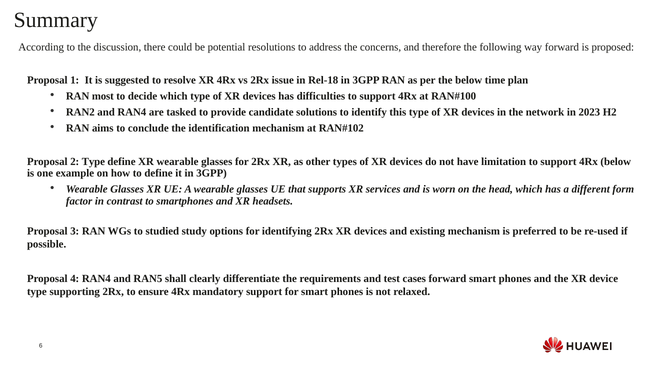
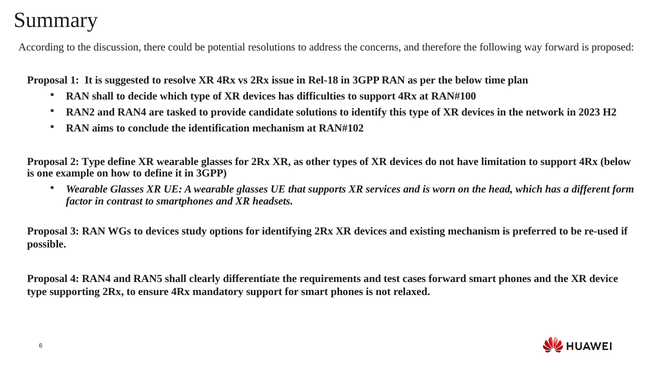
RAN most: most -> shall
to studied: studied -> devices
